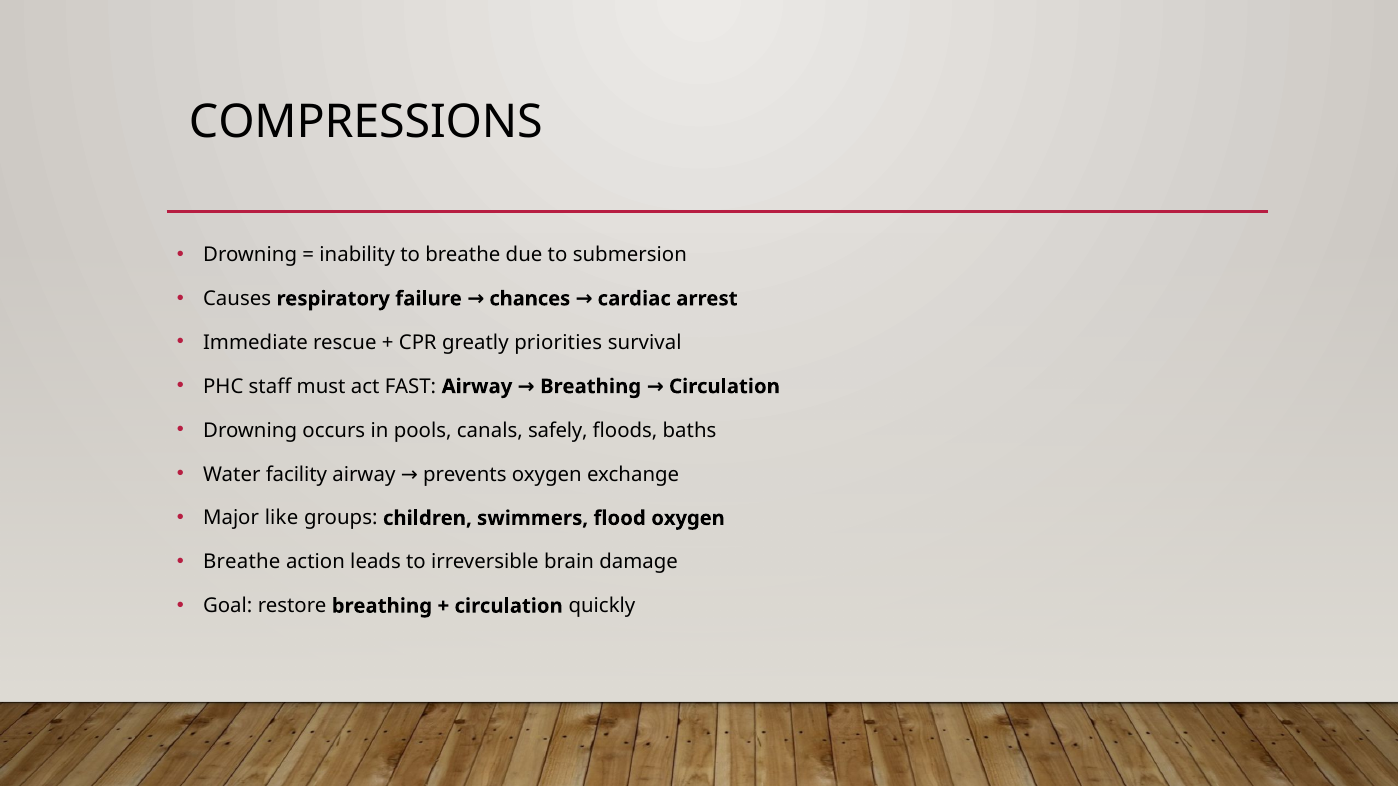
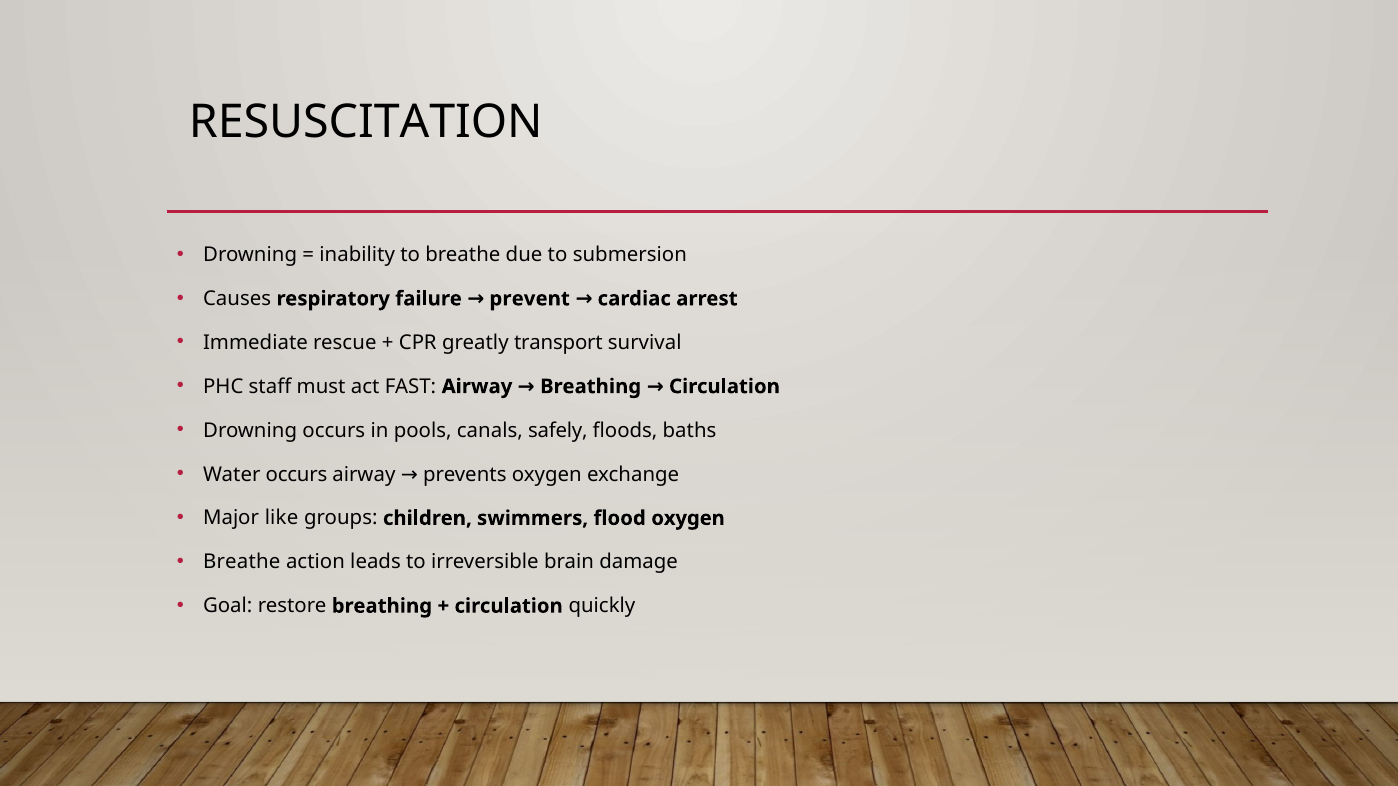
COMPRESSIONS: COMPRESSIONS -> RESUSCITATION
chances: chances -> prevent
priorities: priorities -> transport
Water facility: facility -> occurs
